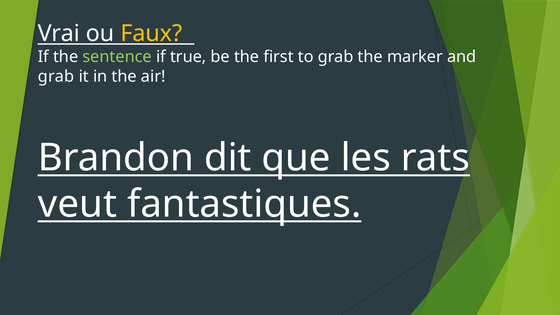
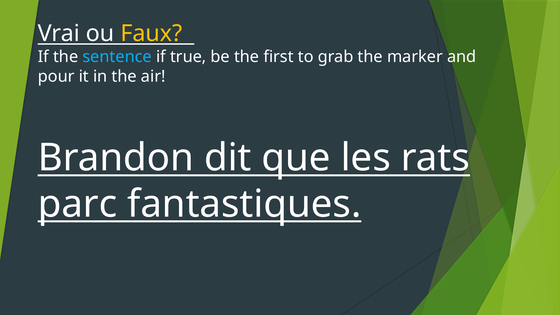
sentence colour: light green -> light blue
grab at (56, 76): grab -> pour
veut: veut -> parc
